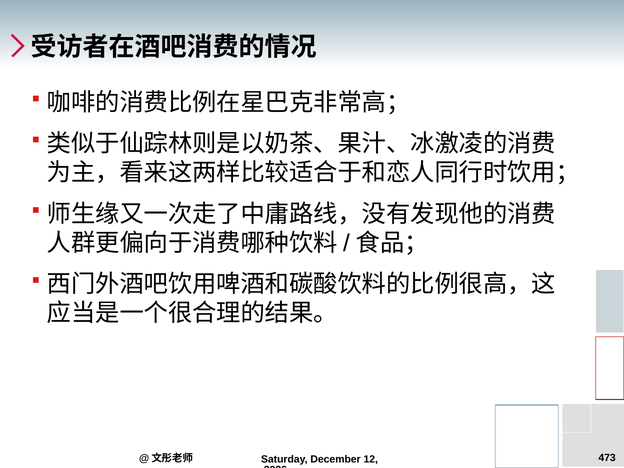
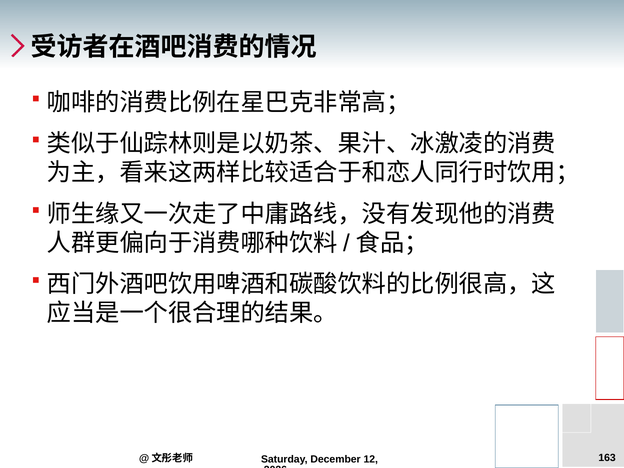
473: 473 -> 163
